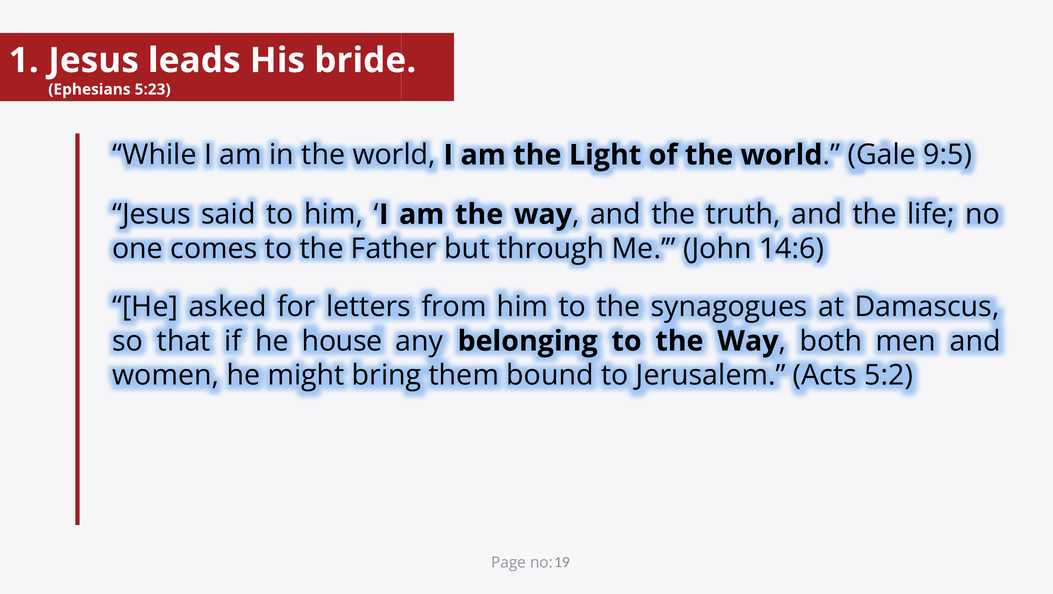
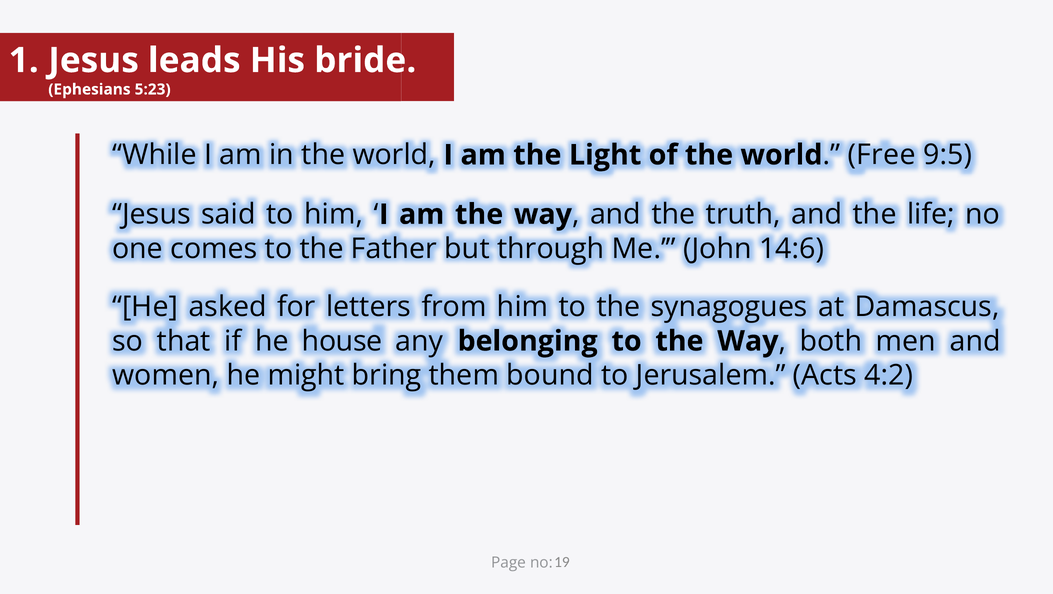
Gale: Gale -> Free
5:2: 5:2 -> 4:2
